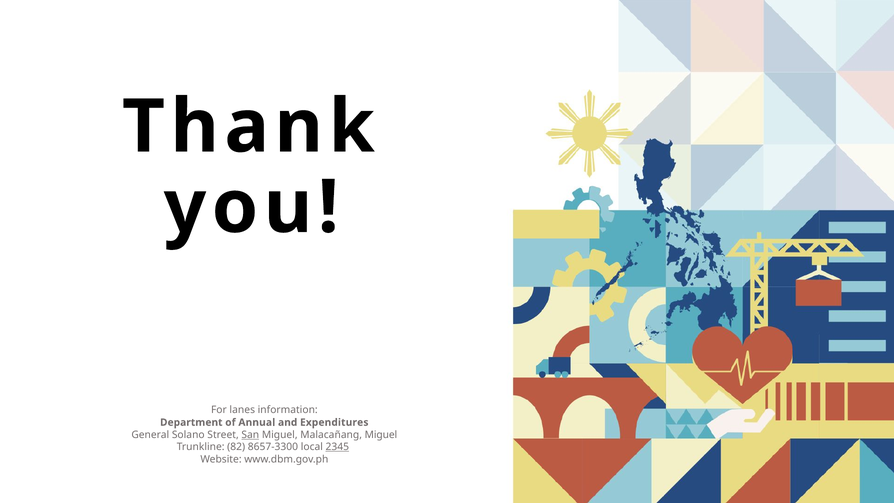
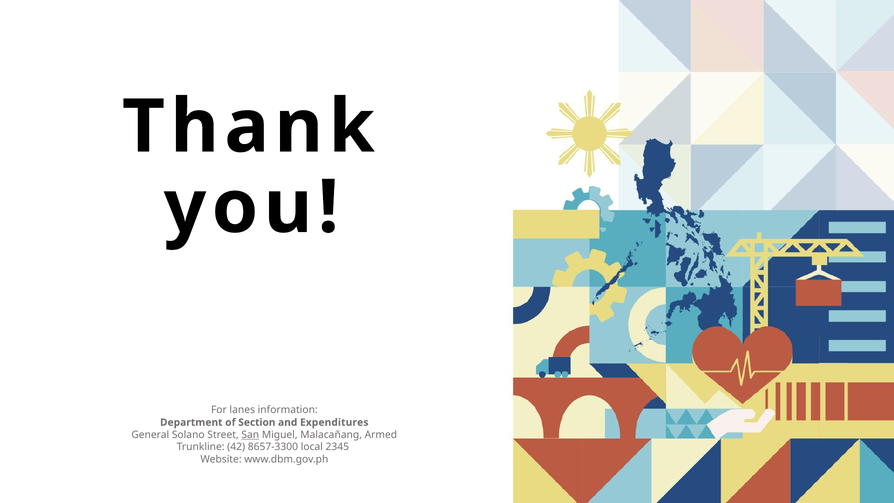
Annual: Annual -> Section
Malacañang Miguel: Miguel -> Armed
82: 82 -> 42
2345 underline: present -> none
